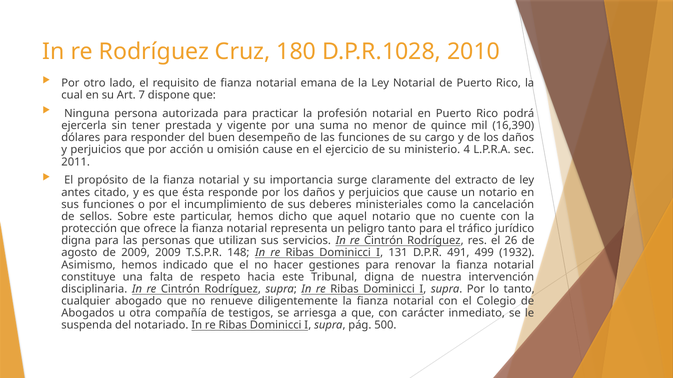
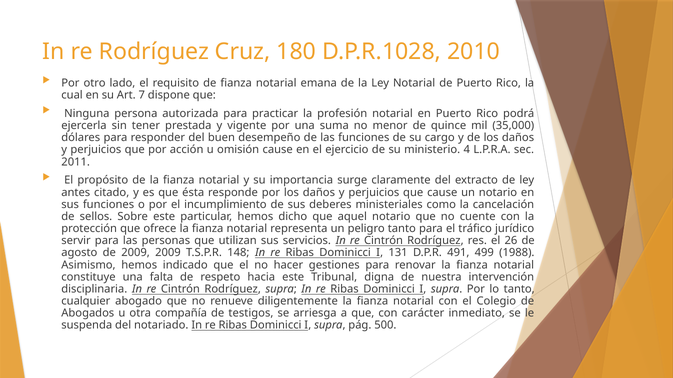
16,390: 16,390 -> 35,000
digna at (76, 241): digna -> servir
1932: 1932 -> 1988
